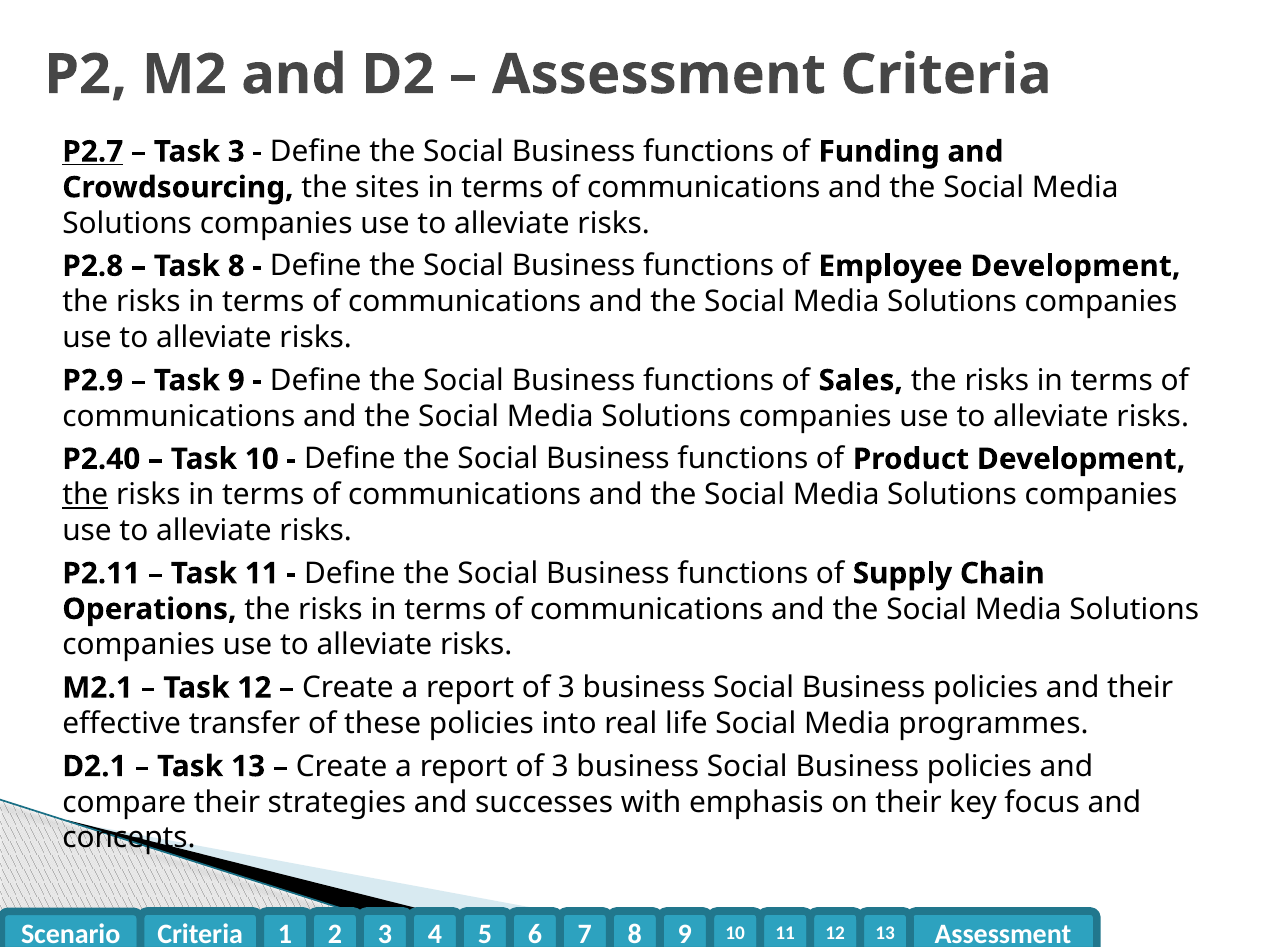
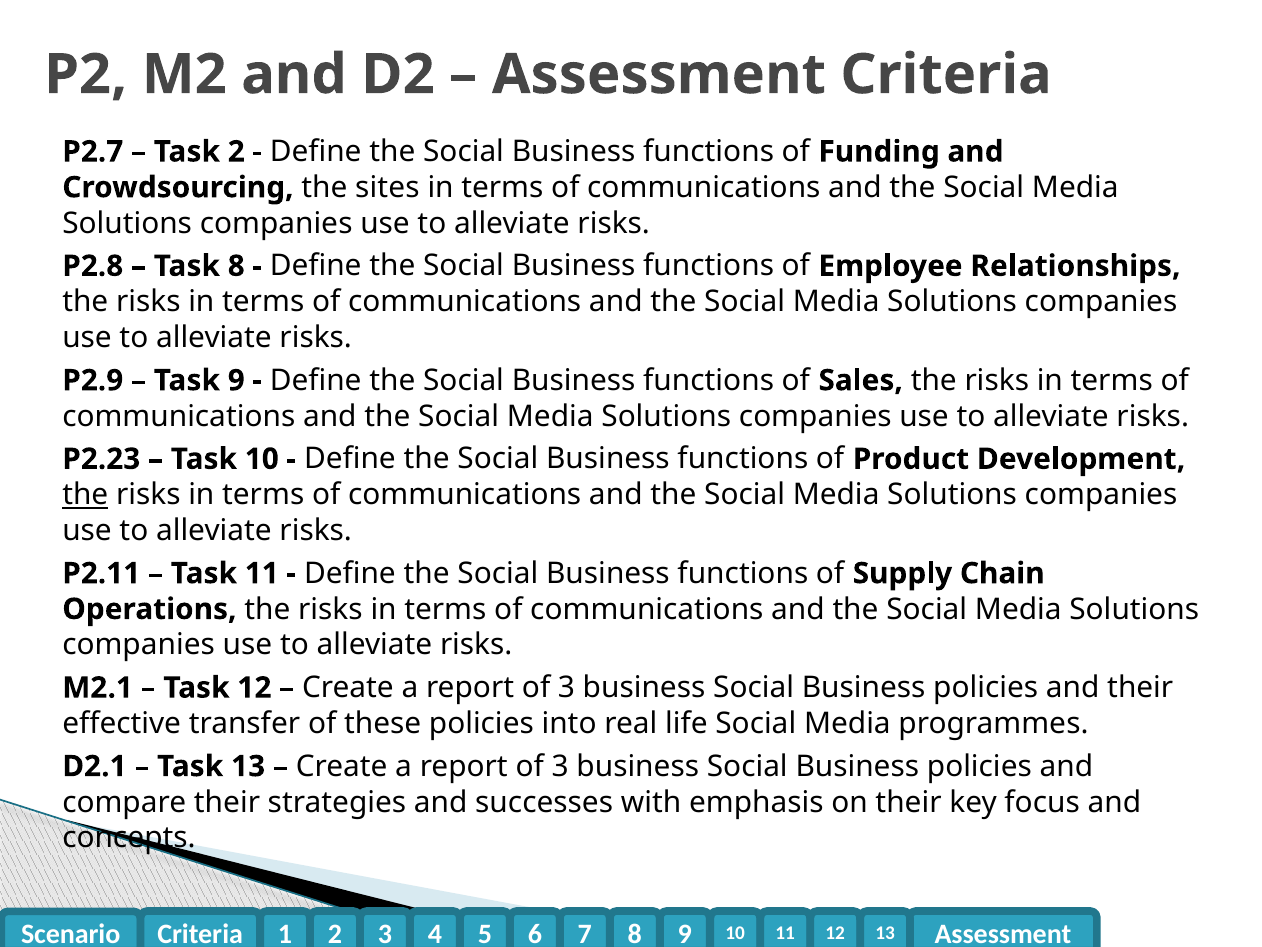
P2.7 underline: present -> none
Task 3: 3 -> 2
Employee Development: Development -> Relationships
P2.40: P2.40 -> P2.23
